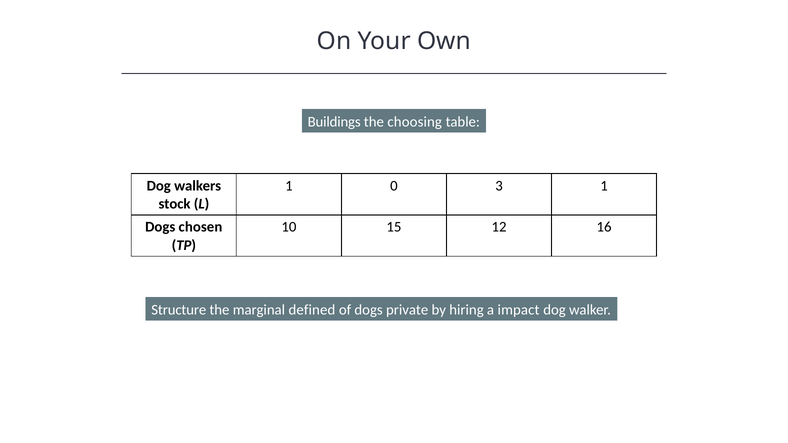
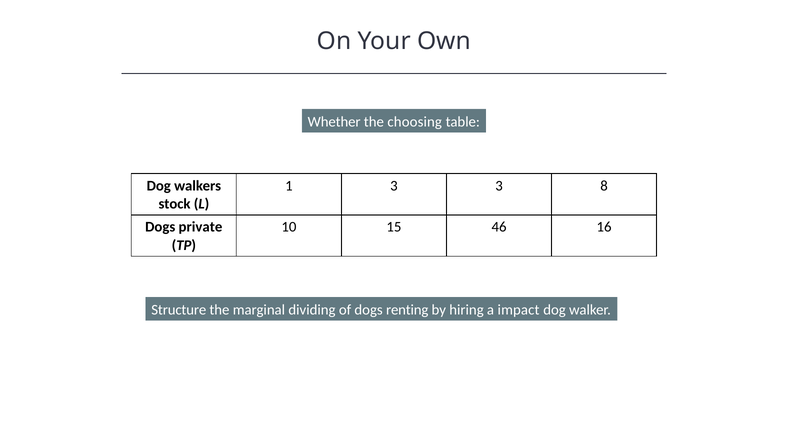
Buildings: Buildings -> Whether
1 0: 0 -> 3
3 1: 1 -> 8
chosen: chosen -> private
12: 12 -> 46
defined: defined -> dividing
private: private -> renting
